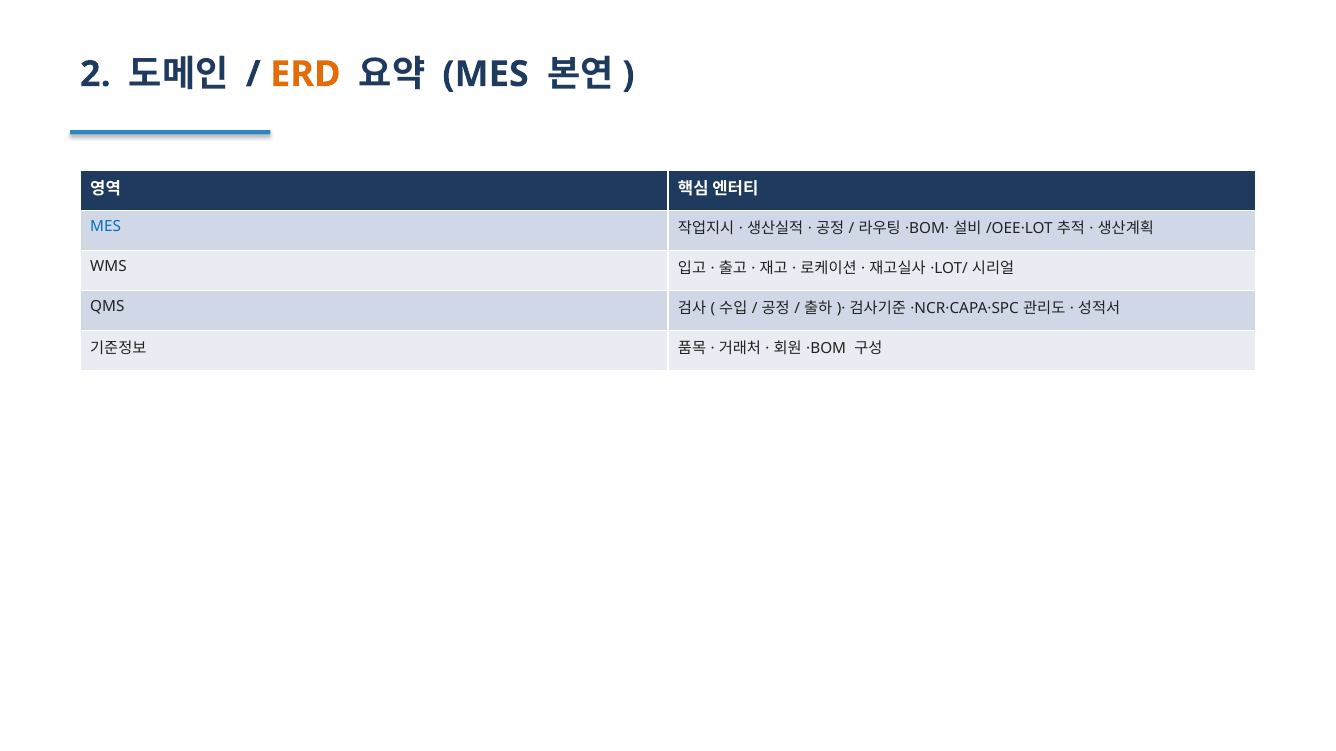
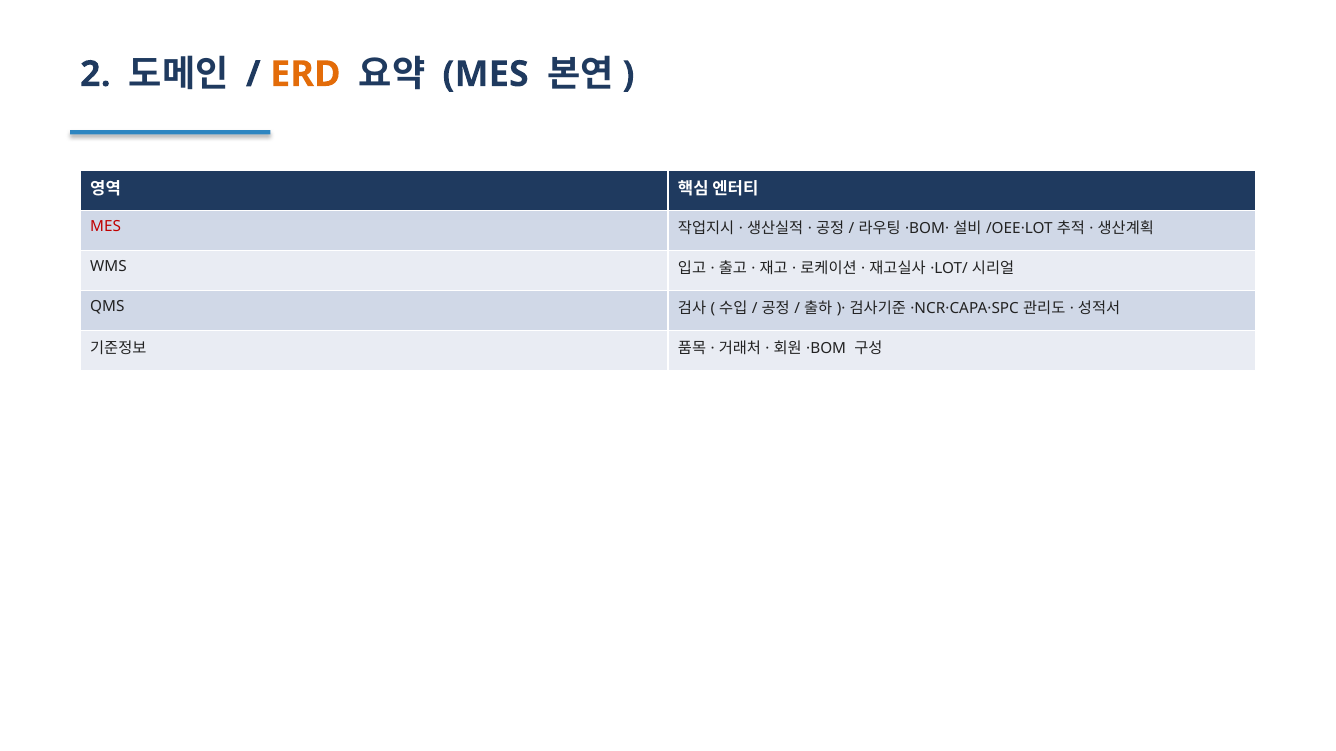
MES at (106, 227) colour: blue -> red
